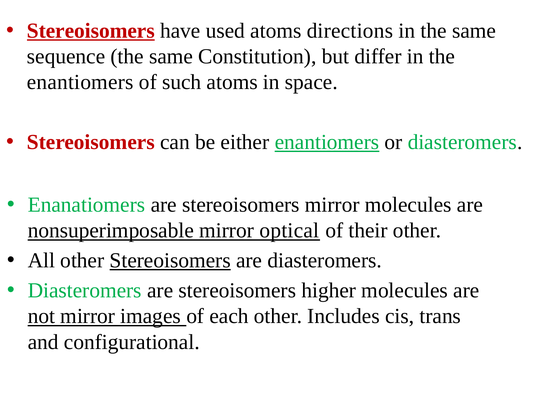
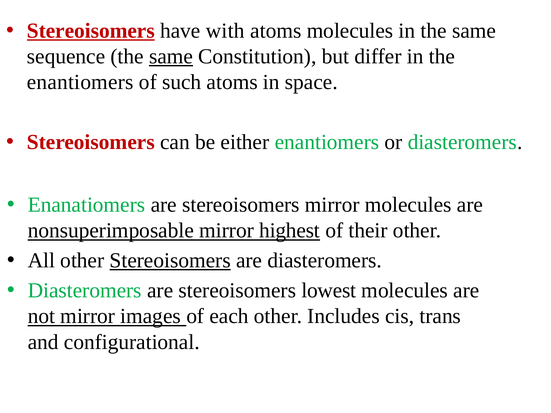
used: used -> with
atoms directions: directions -> molecules
same at (171, 57) underline: none -> present
enantiomers at (327, 142) underline: present -> none
optical: optical -> highest
higher: higher -> lowest
